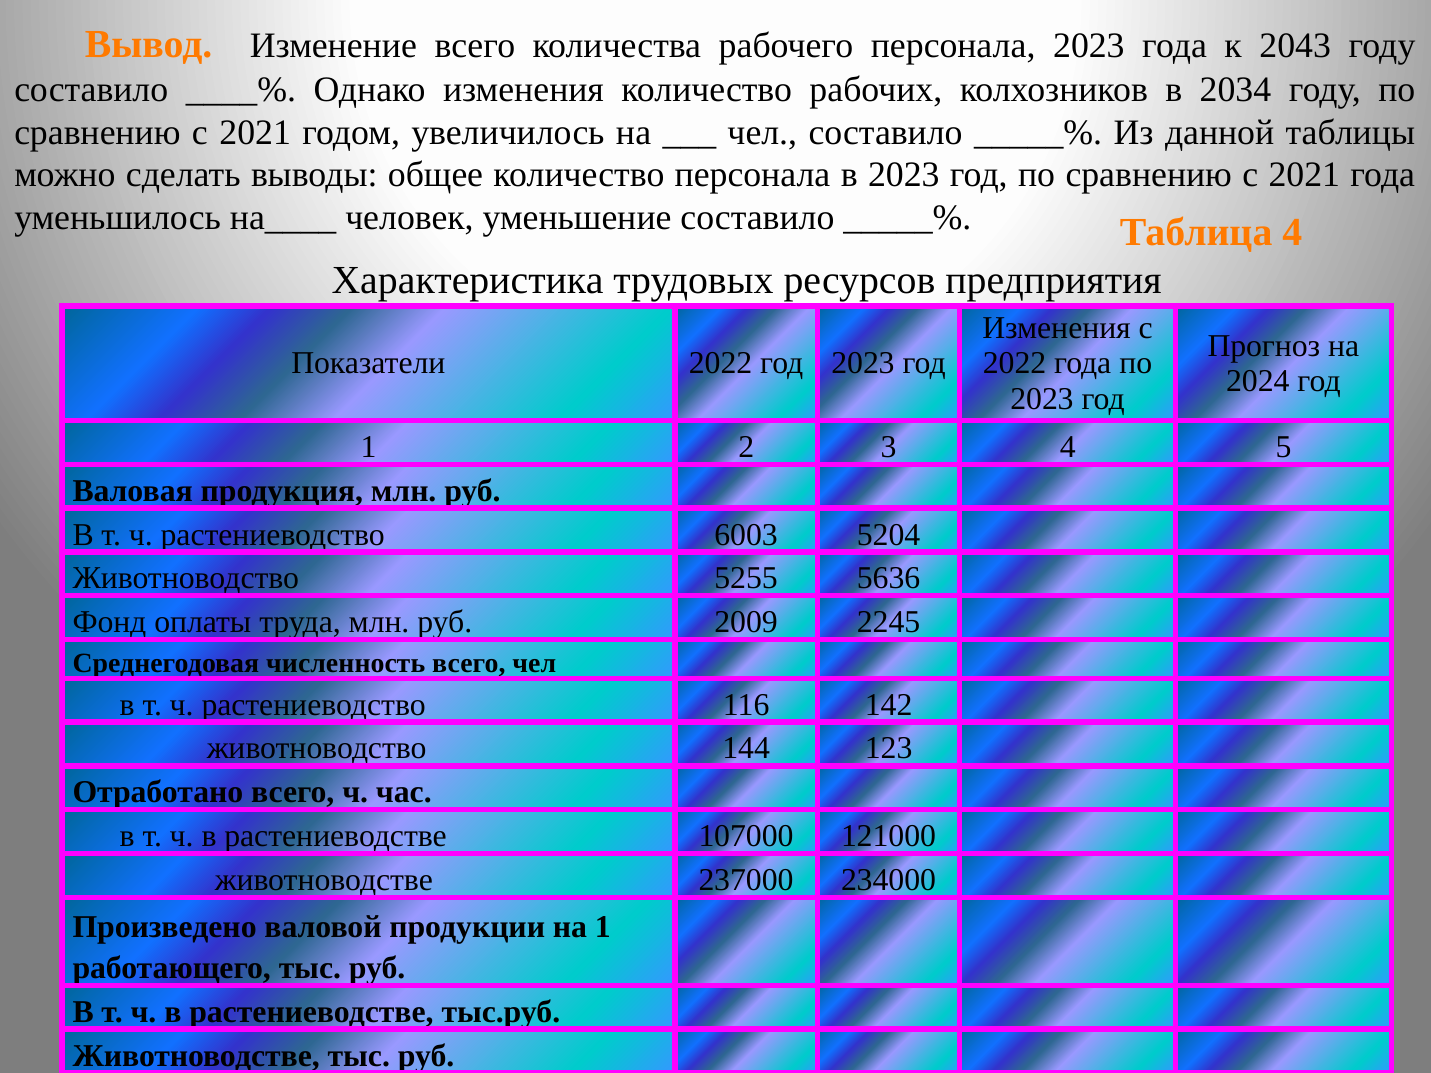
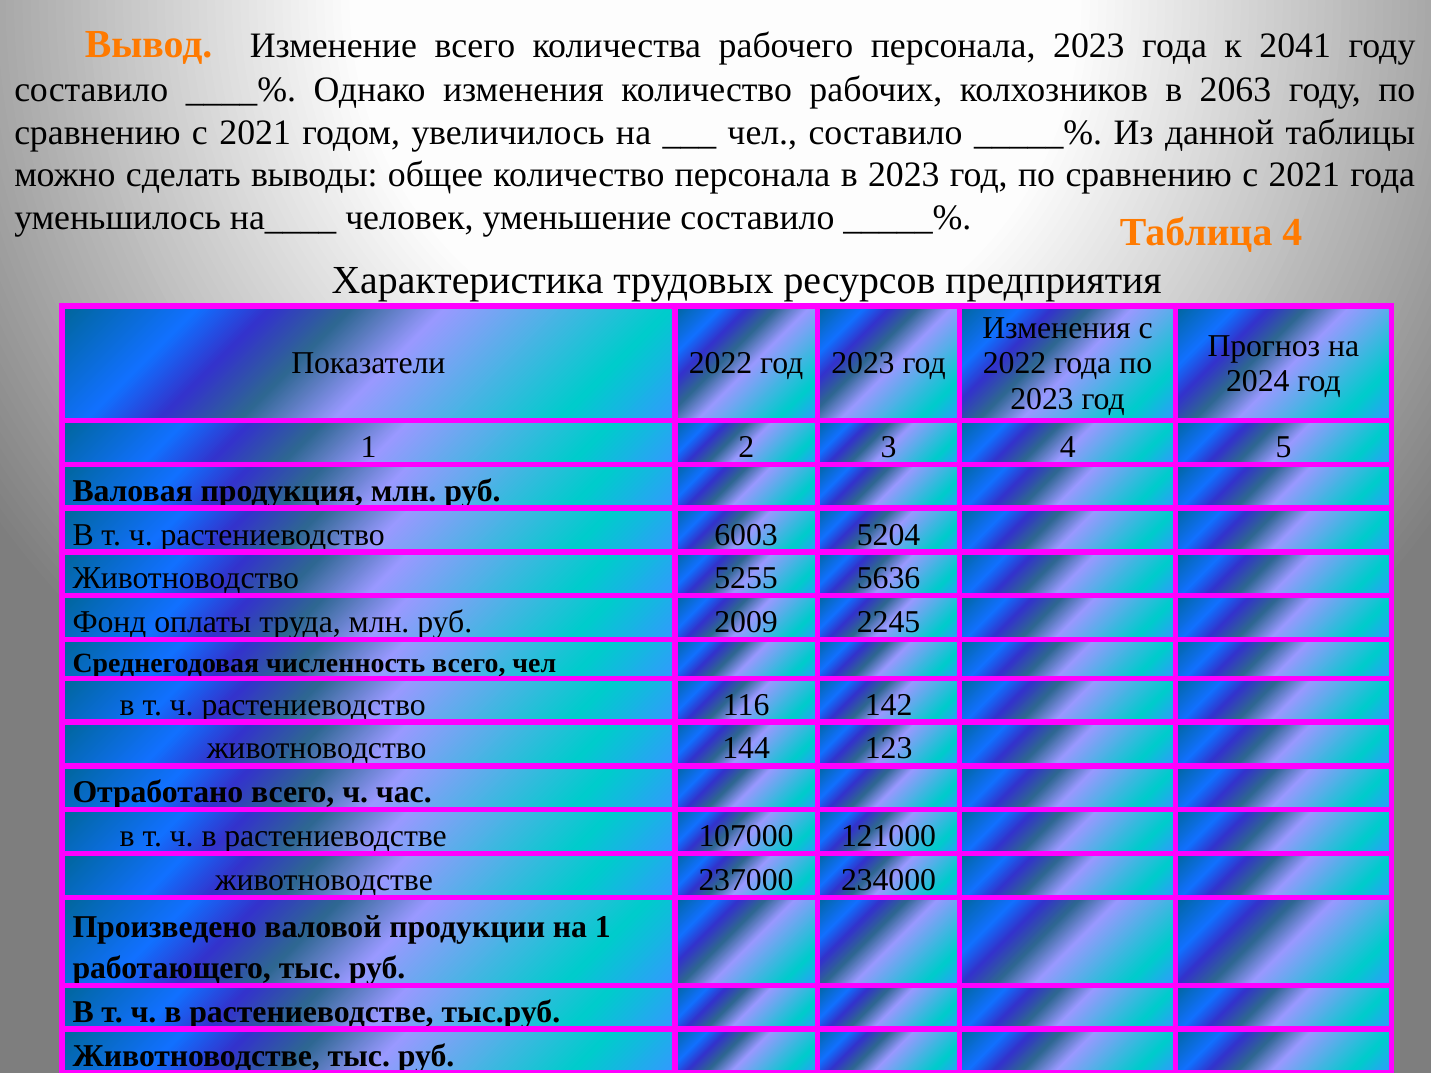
2043: 2043 -> 2041
2034: 2034 -> 2063
